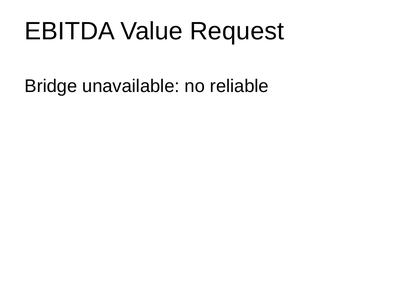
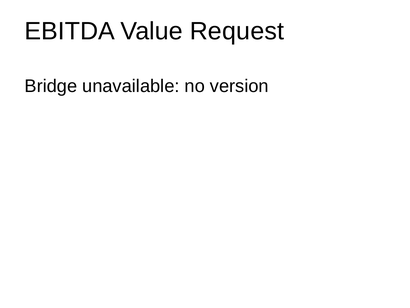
reliable: reliable -> version
